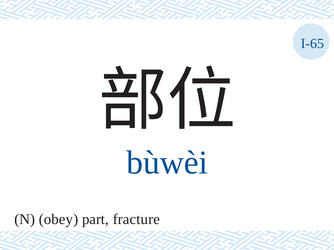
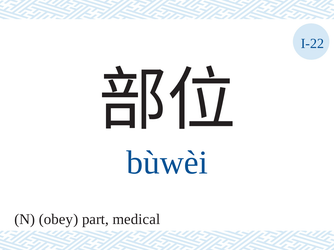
I-65: I-65 -> I-22
fracture: fracture -> medical
